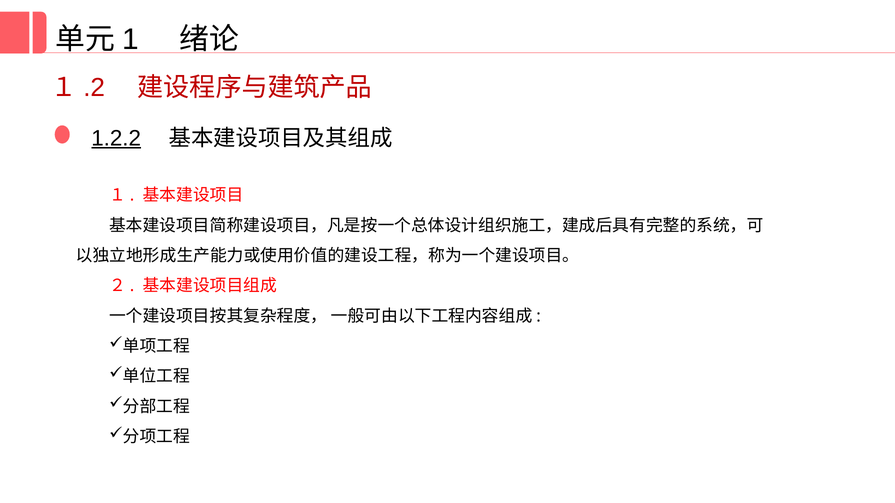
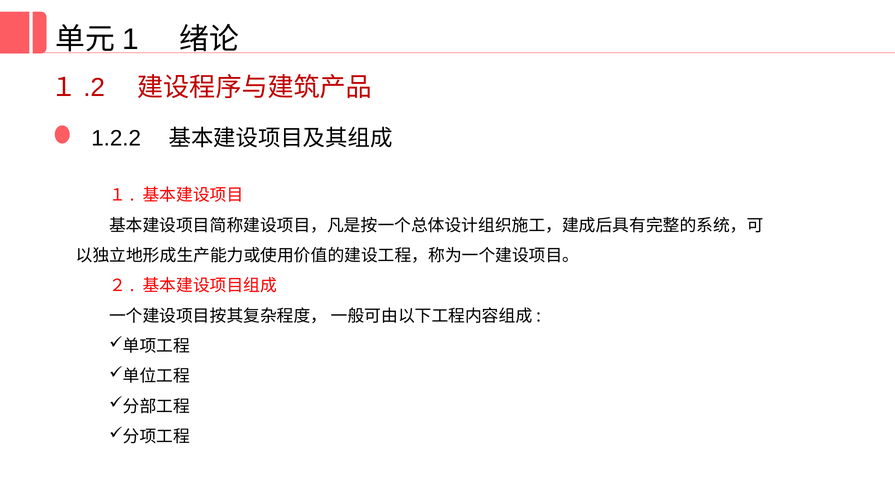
1.2.2 underline: present -> none
